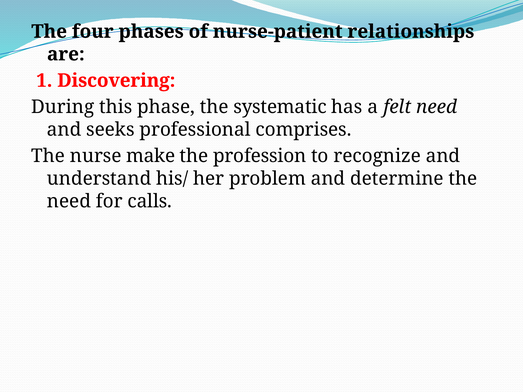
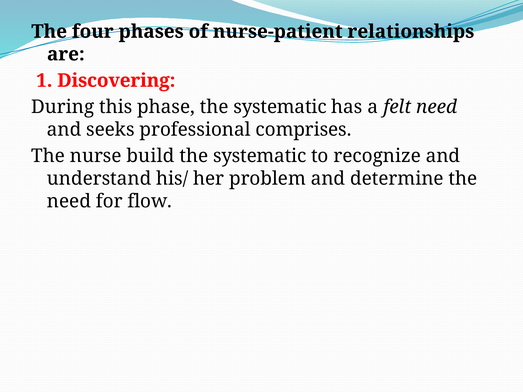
make: make -> build
profession at (260, 156): profession -> systematic
calls: calls -> flow
